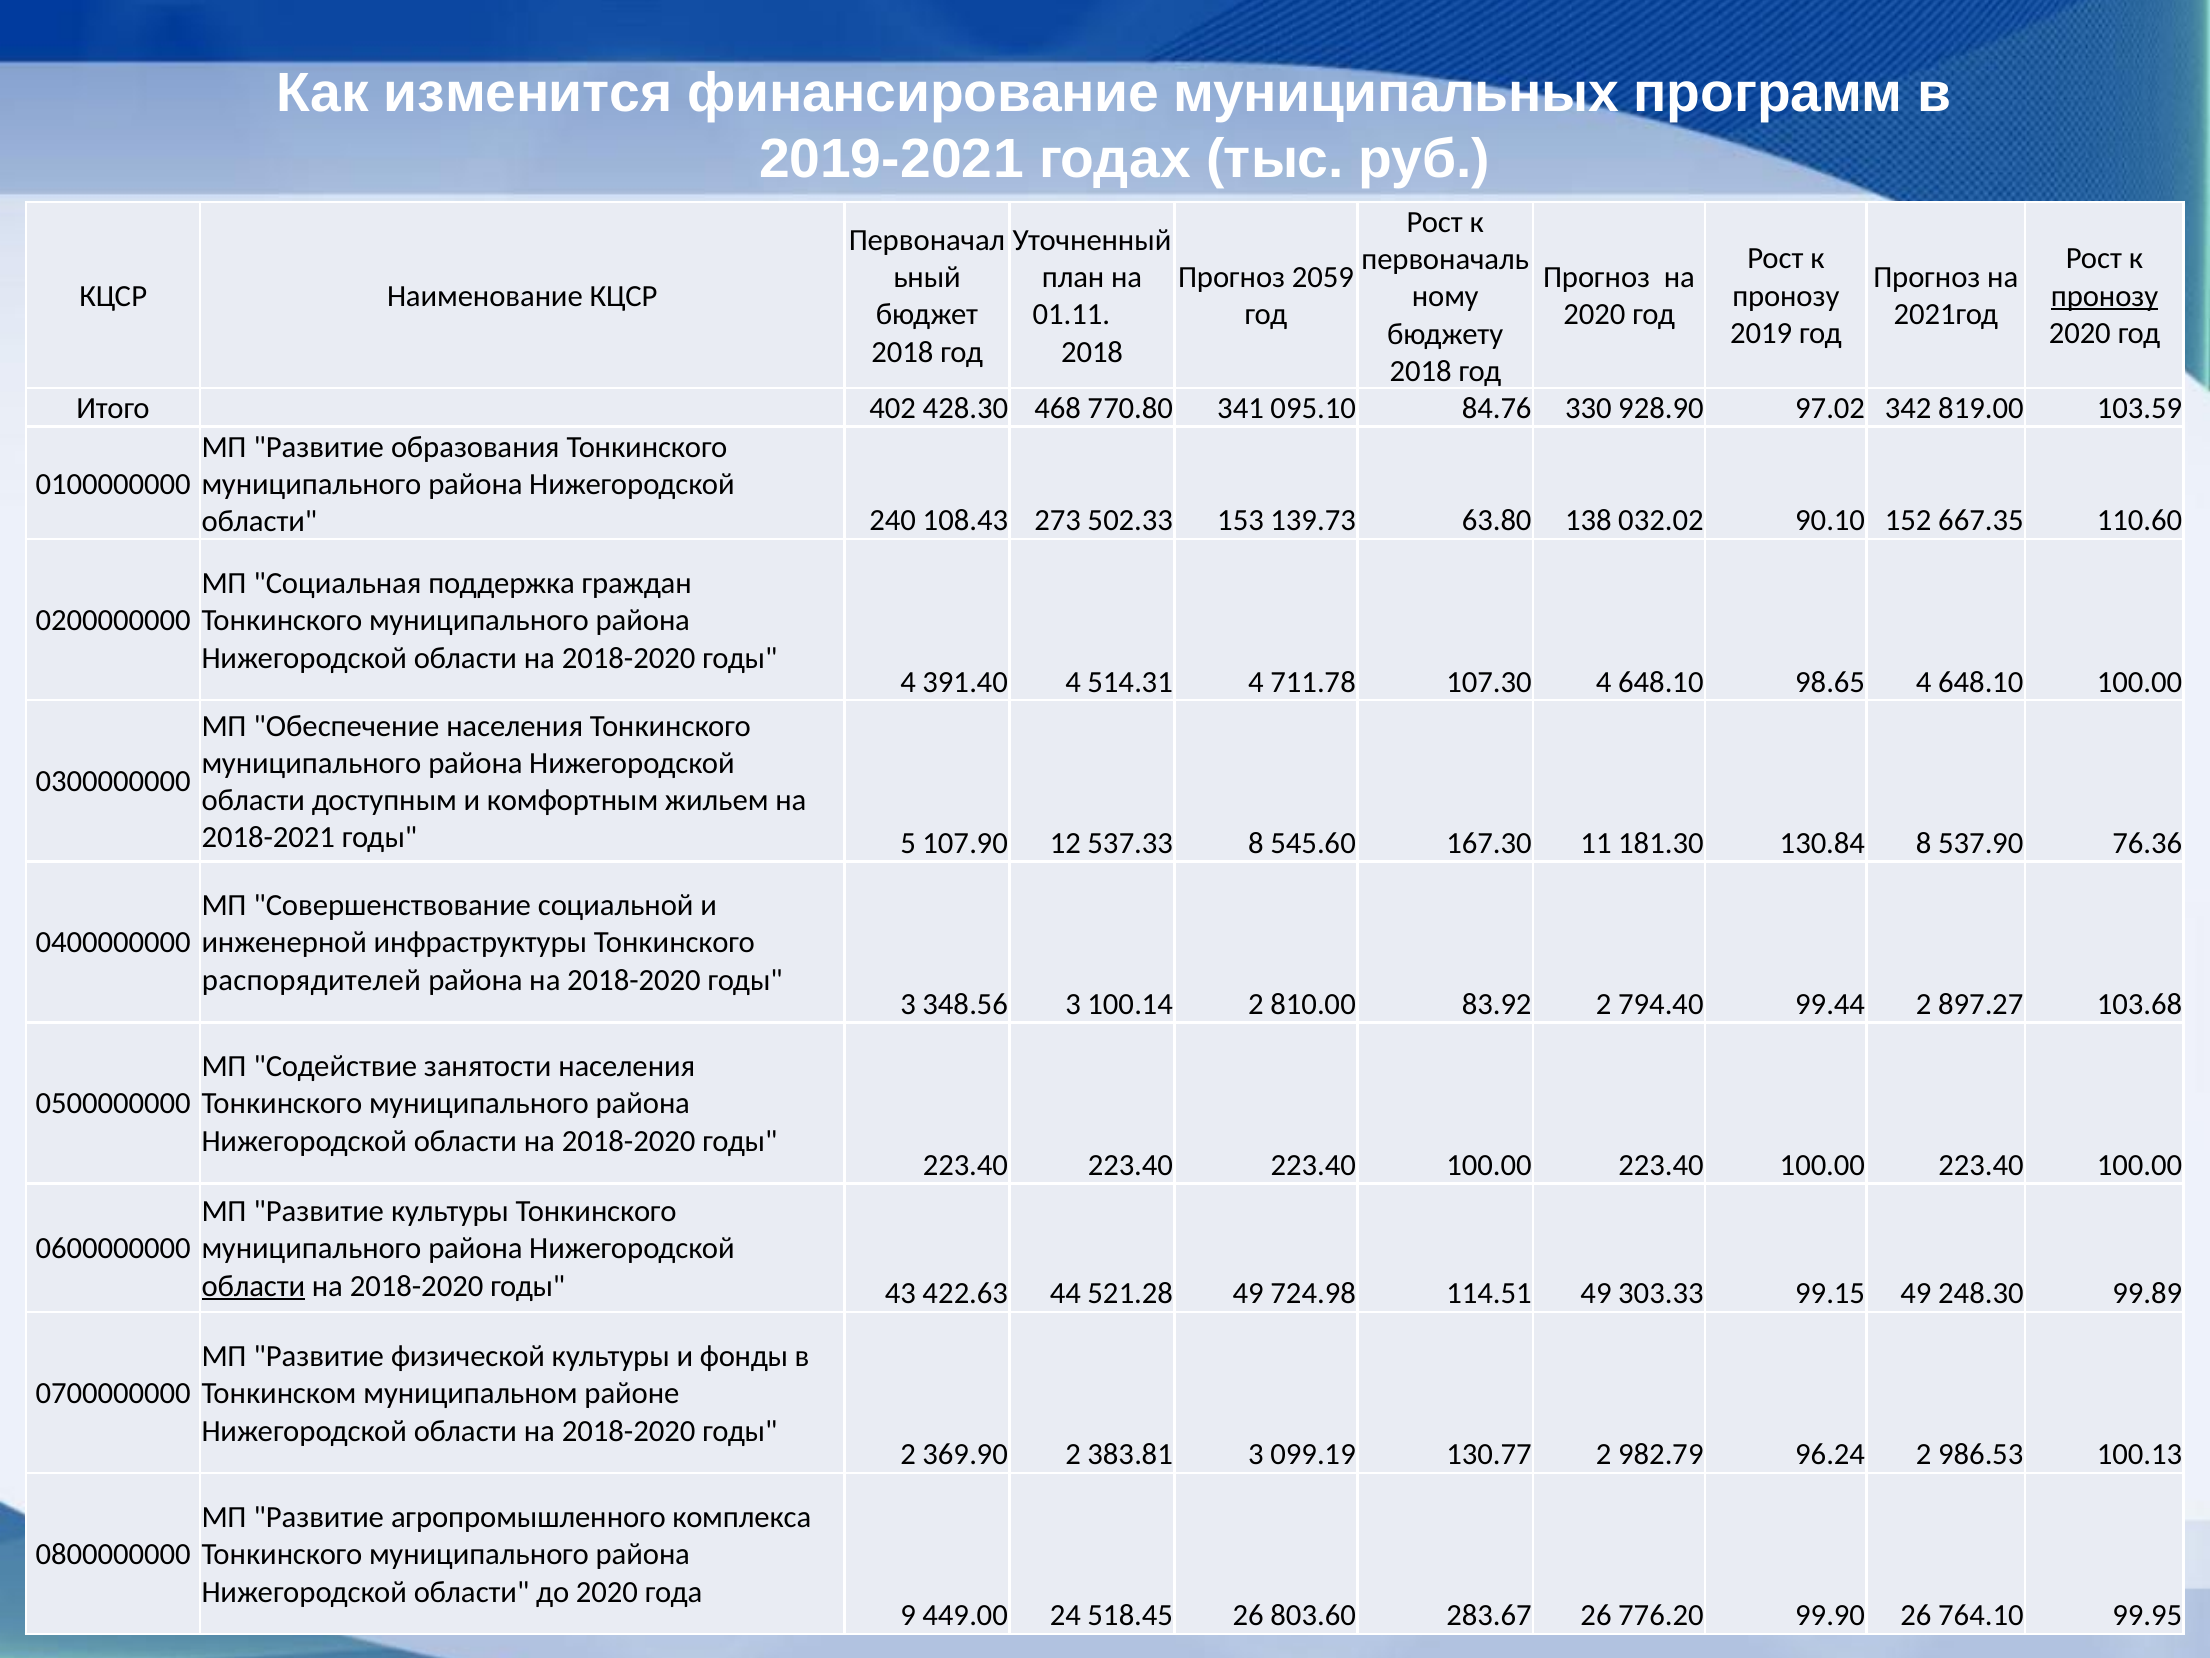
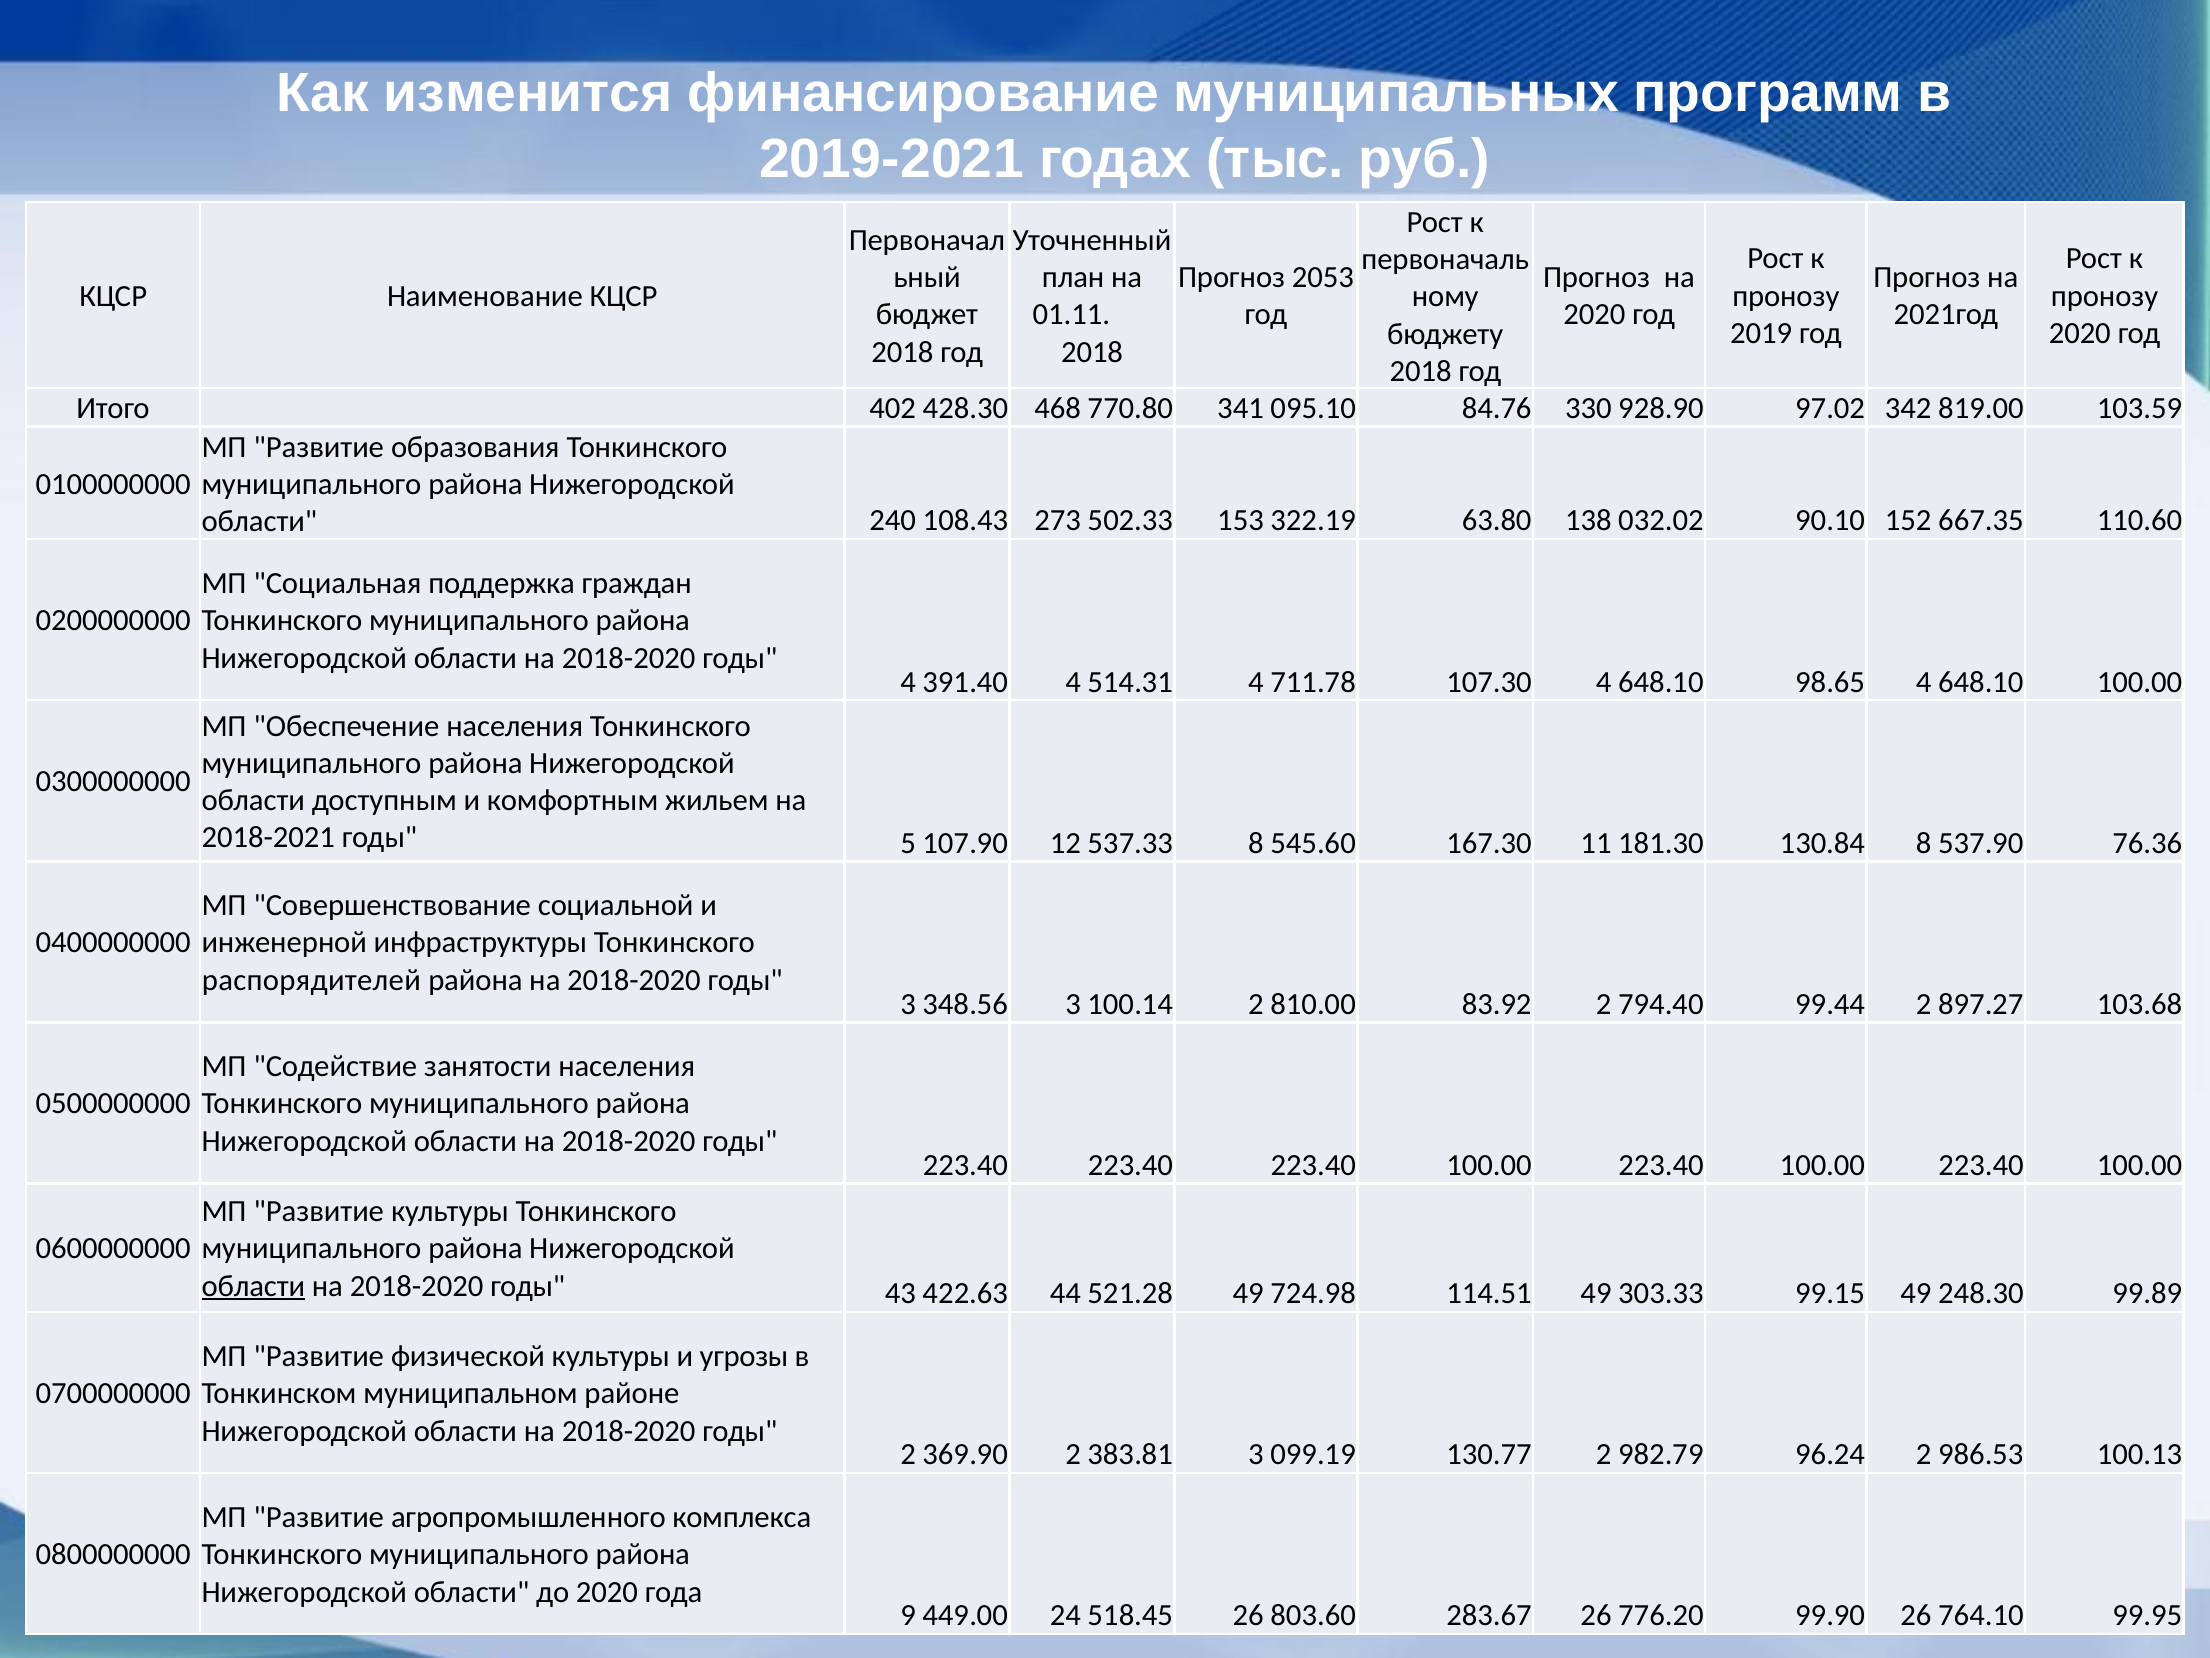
2059: 2059 -> 2053
пронозу at (2105, 296) underline: present -> none
139.73: 139.73 -> 322.19
фонды: фонды -> угрозы
